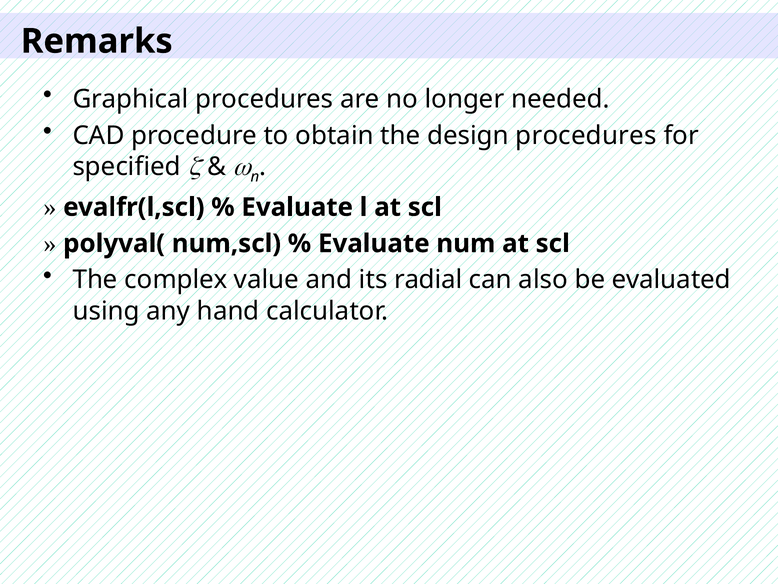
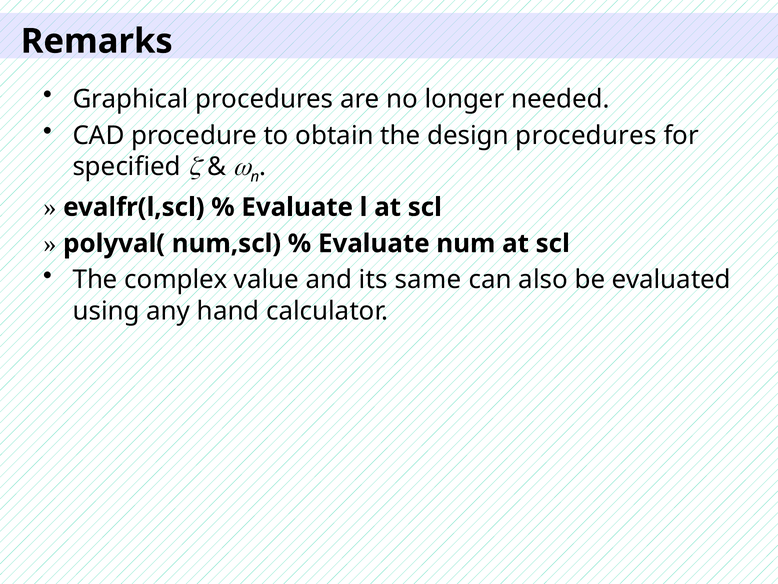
radial: radial -> same
